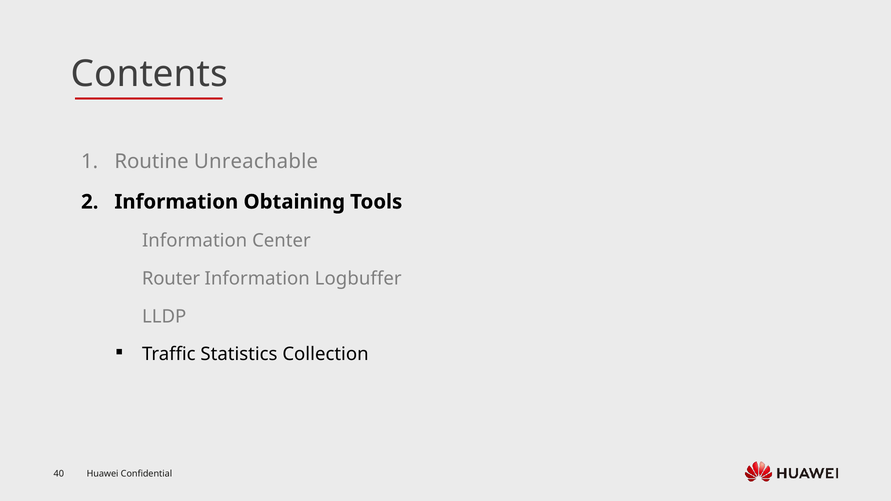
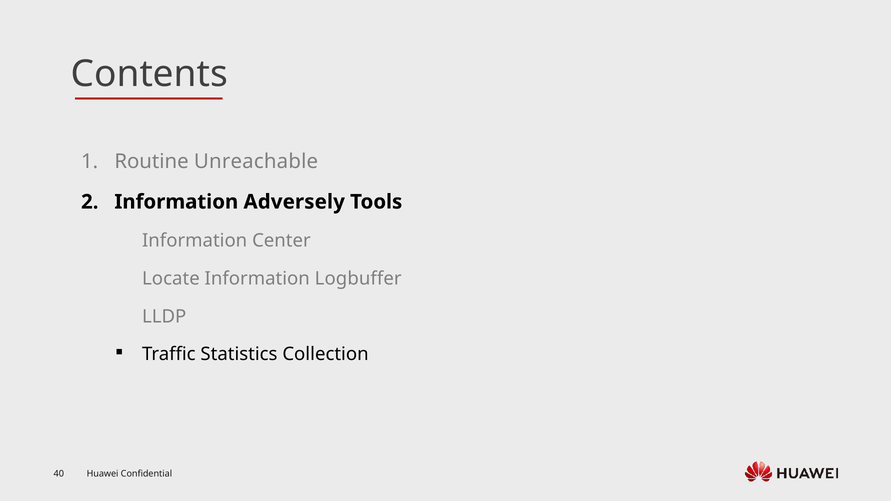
Obtaining: Obtaining -> Adversely
Router: Router -> Locate
